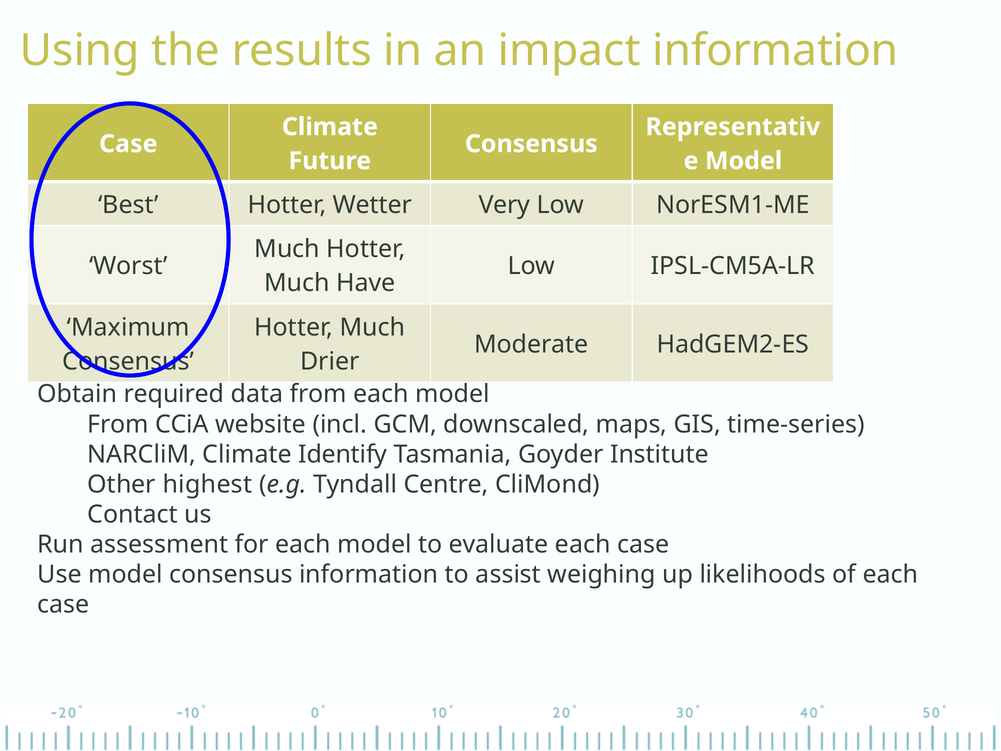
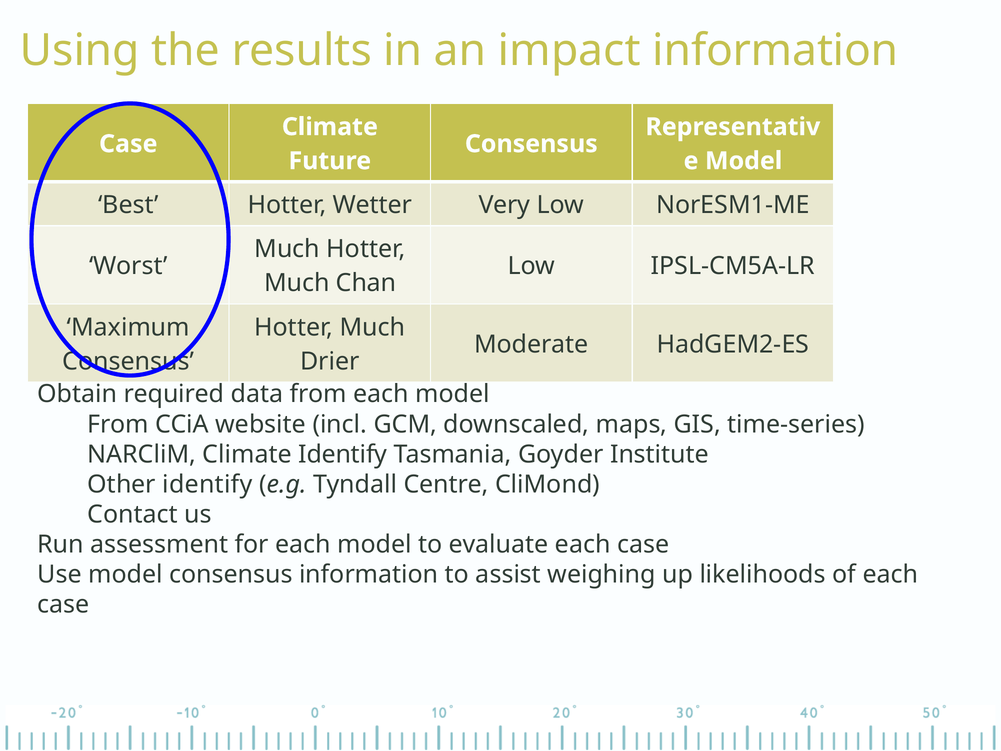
Have: Have -> Chan
Other highest: highest -> identify
